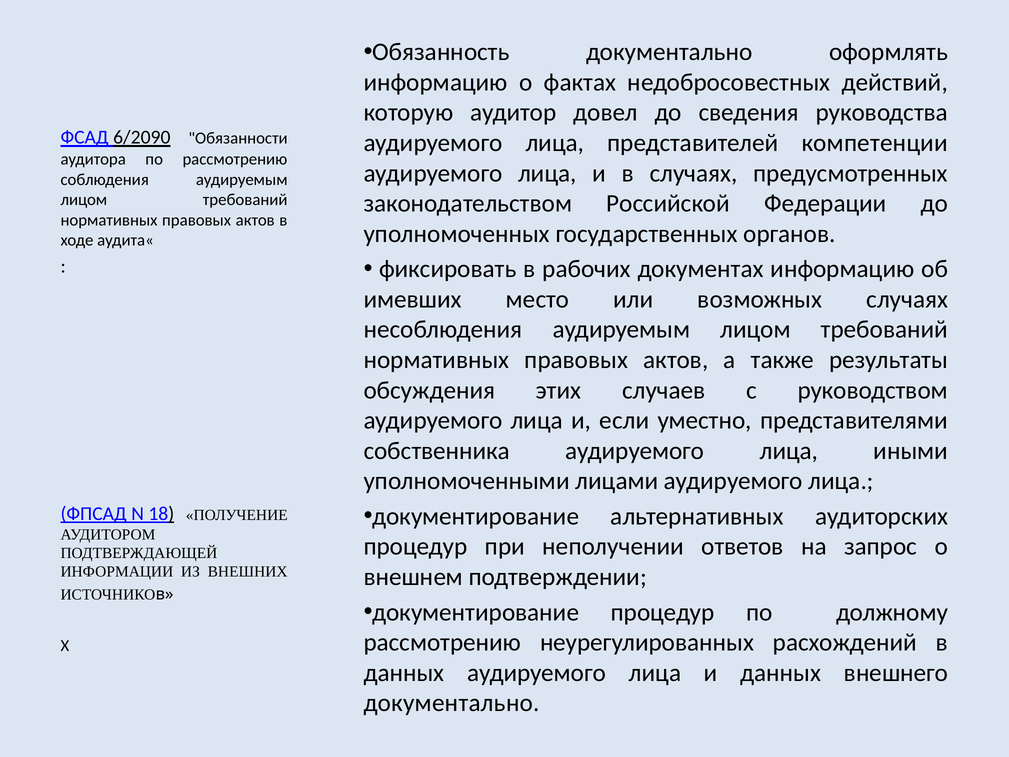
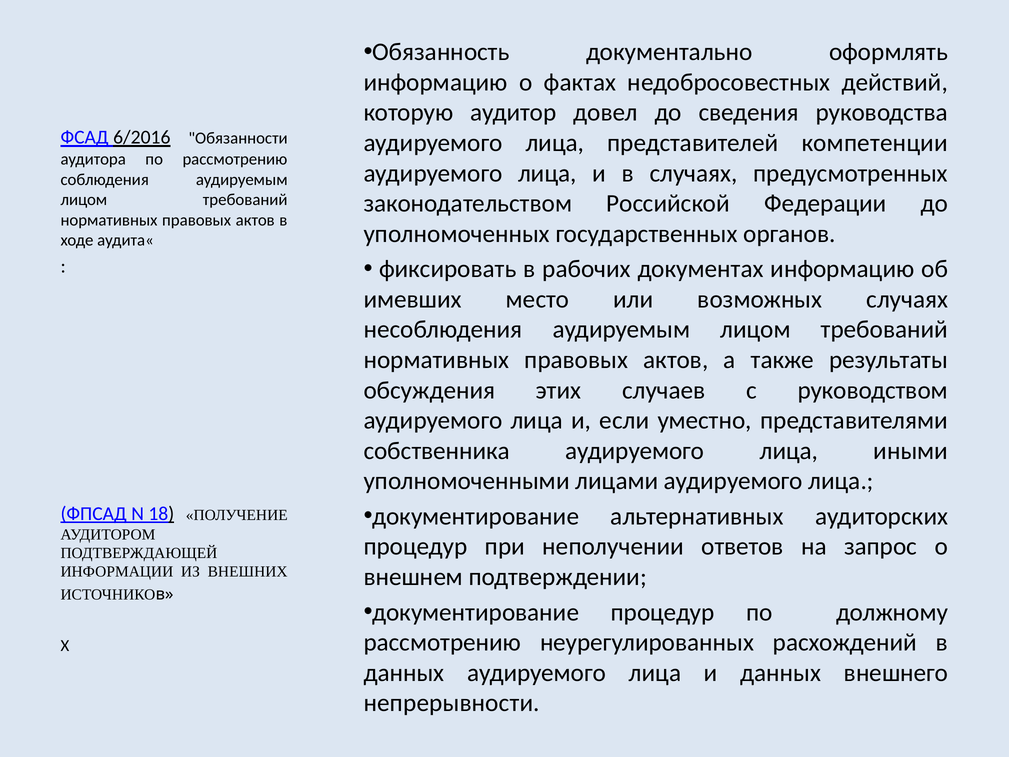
6/2090: 6/2090 -> 6/2016
документально at (452, 703): документально -> непрерывности
